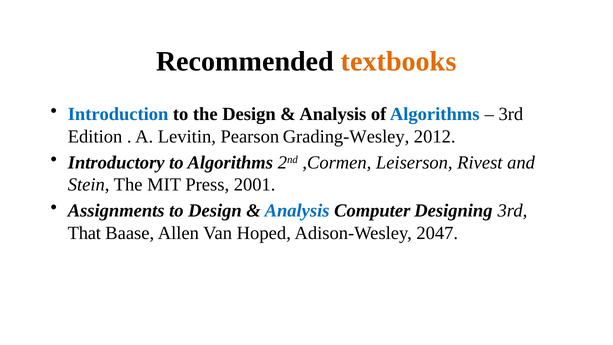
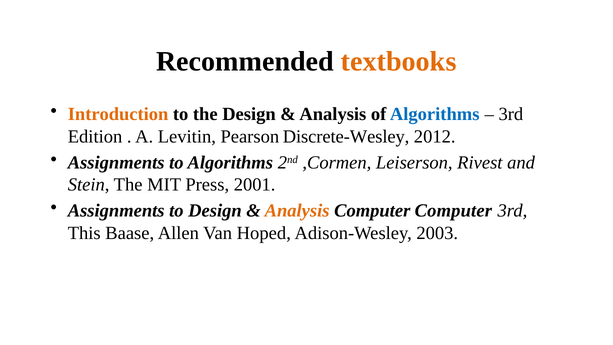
Introduction colour: blue -> orange
Grading-Wesley: Grading-Wesley -> Discrete-Wesley
Introductory at (116, 162): Introductory -> Assignments
Analysis at (297, 211) colour: blue -> orange
Computer Designing: Designing -> Computer
That: That -> This
2047: 2047 -> 2003
